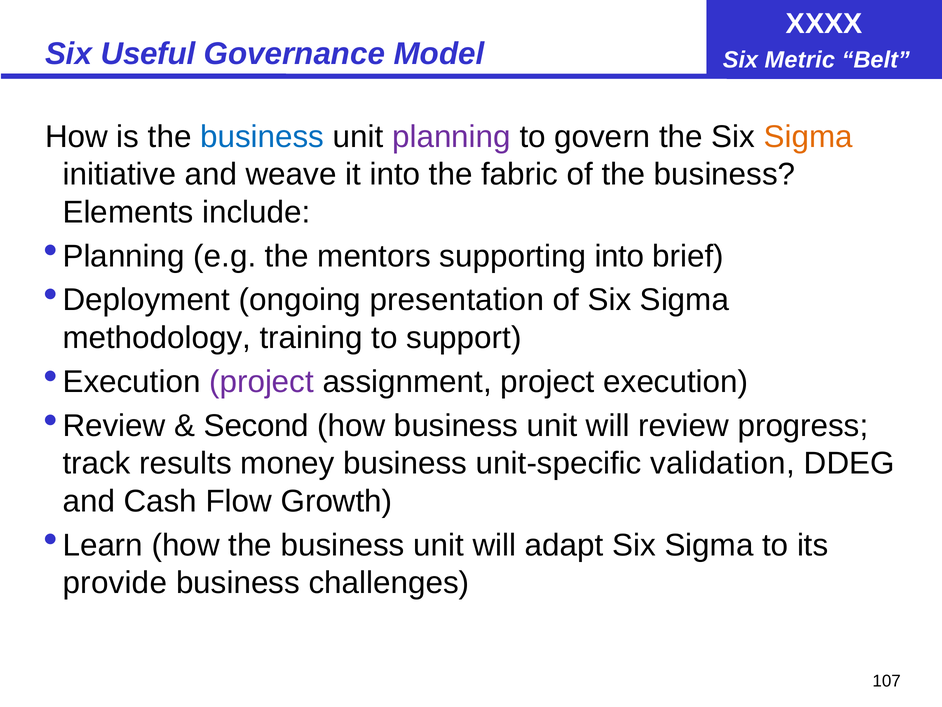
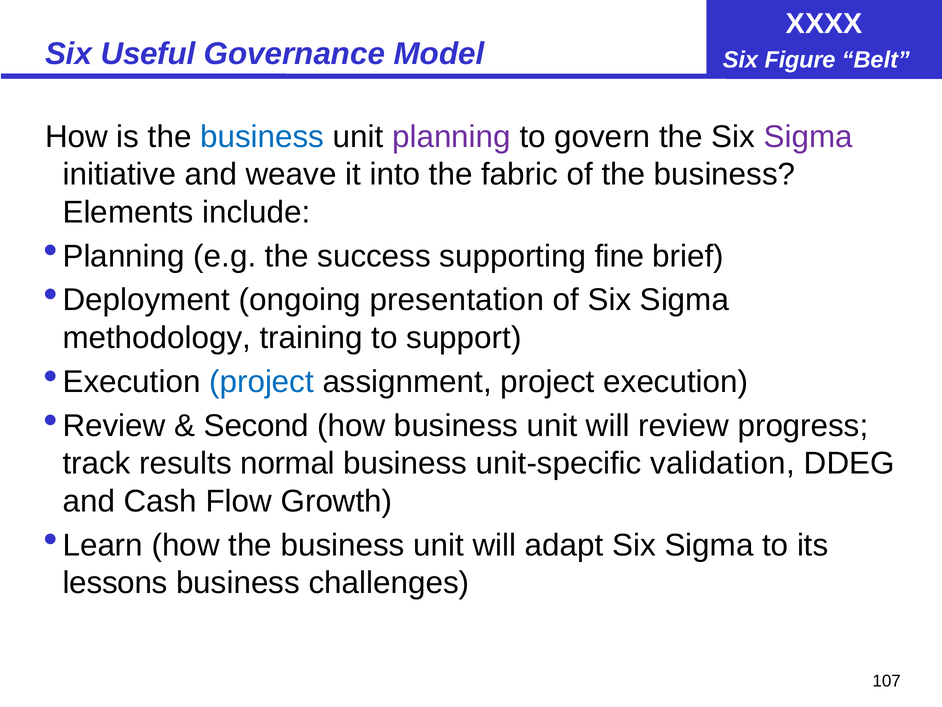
Metric: Metric -> Figure
Sigma at (808, 137) colour: orange -> purple
mentors: mentors -> success
supporting into: into -> fine
project at (261, 382) colour: purple -> blue
money: money -> normal
provide: provide -> lessons
